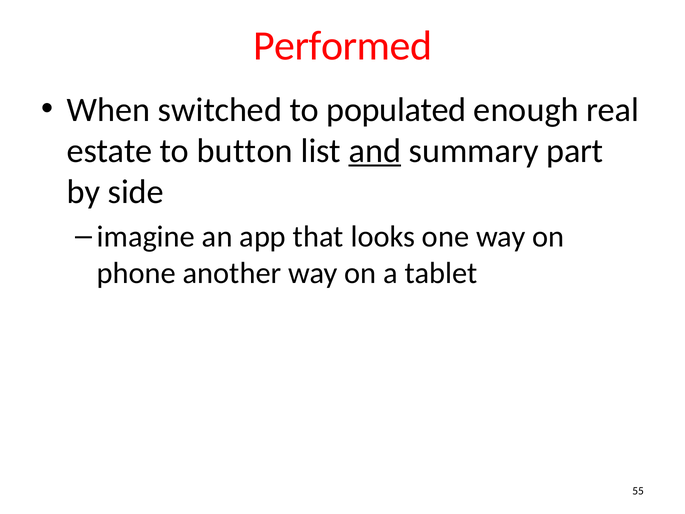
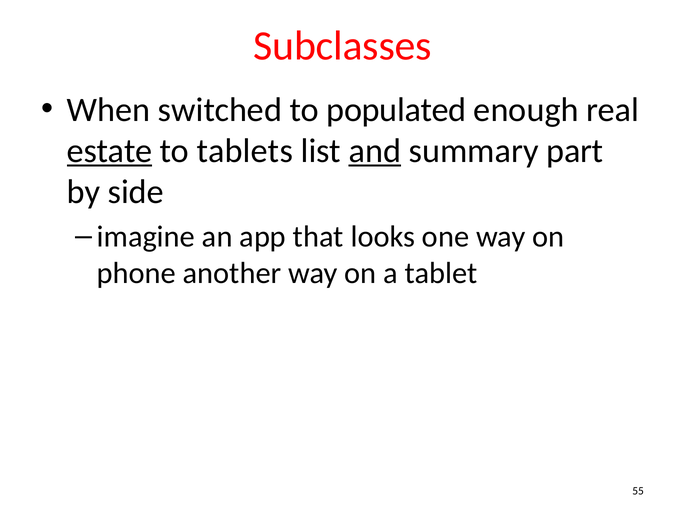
Performed: Performed -> Subclasses
estate underline: none -> present
button: button -> tablets
